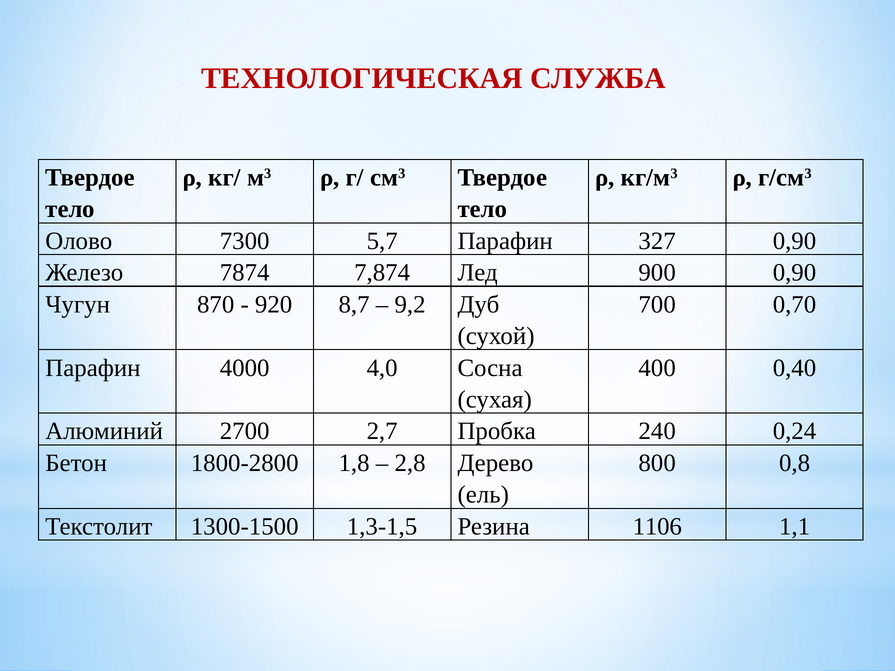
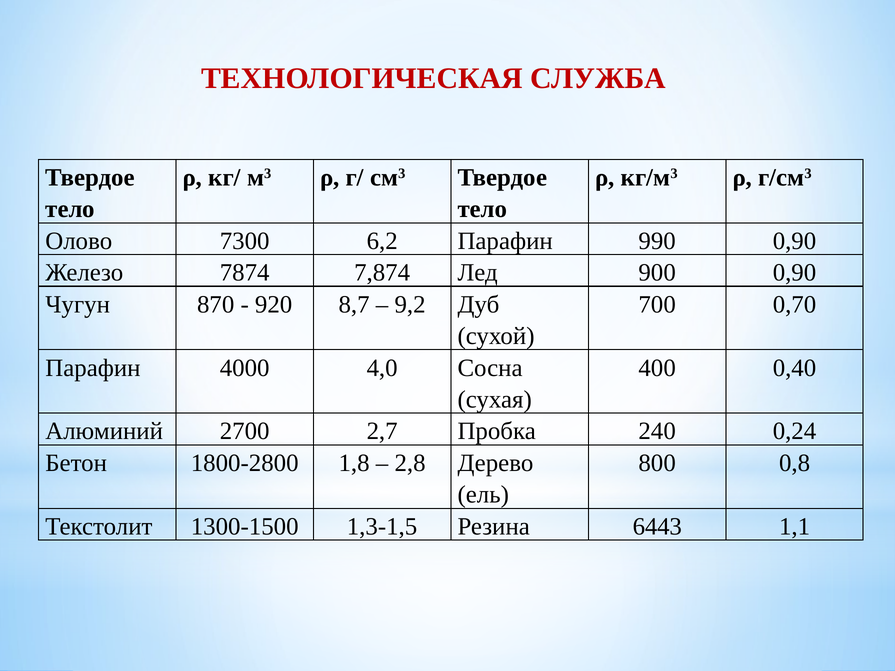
5,7: 5,7 -> 6,2
327: 327 -> 990
1106: 1106 -> 6443
